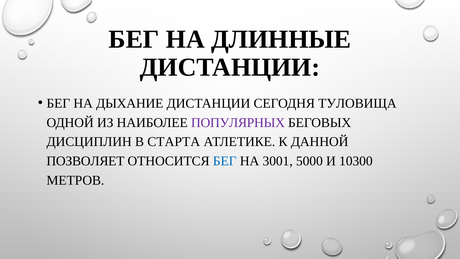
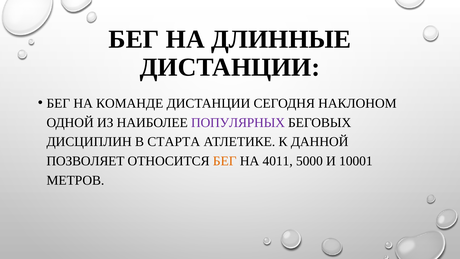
ДЫХАНИЕ: ДЫХАНИЕ -> КОМАНДЕ
ТУЛОВИЩА: ТУЛОВИЩА -> НАКЛОНОМ
БЕГ at (225, 161) colour: blue -> orange
3001: 3001 -> 4011
10300: 10300 -> 10001
